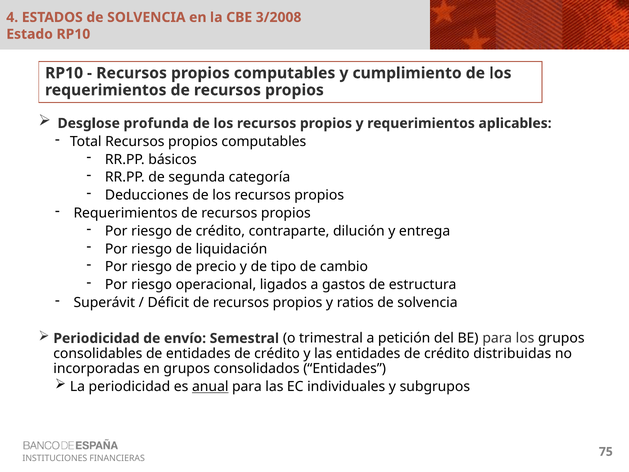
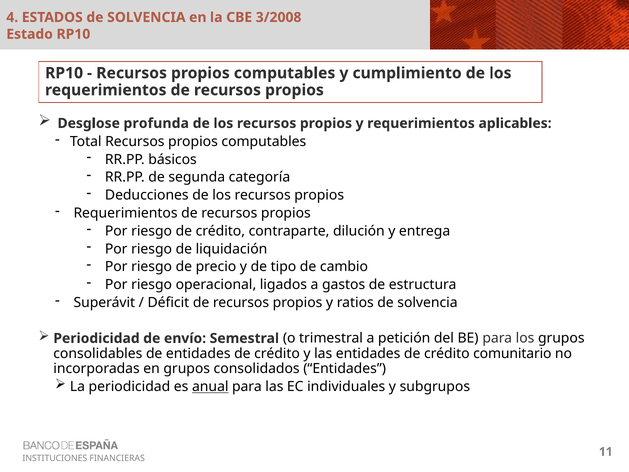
distribuidas: distribuidas -> comunitario
75: 75 -> 11
